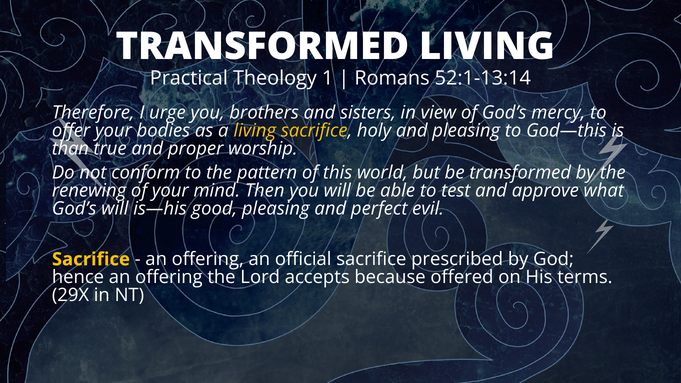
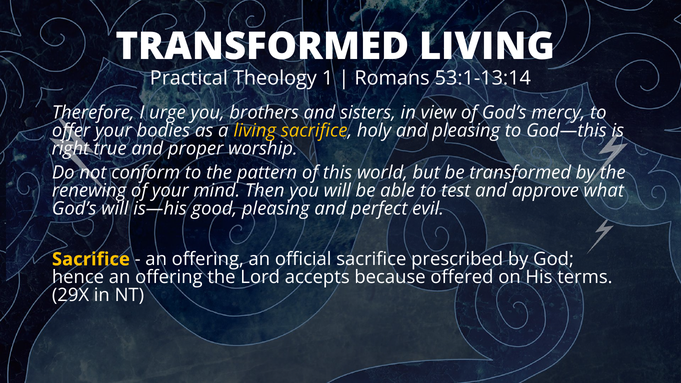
52:1-13:14: 52:1-13:14 -> 53:1-13:14
than: than -> right
